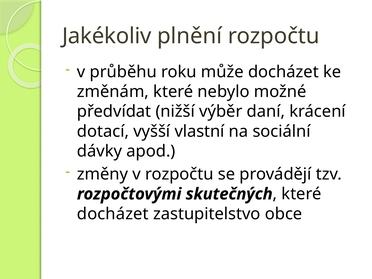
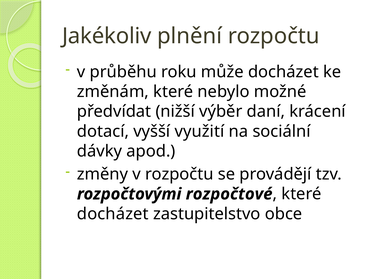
vlastní: vlastní -> využití
skutečných: skutečných -> rozpočtové
